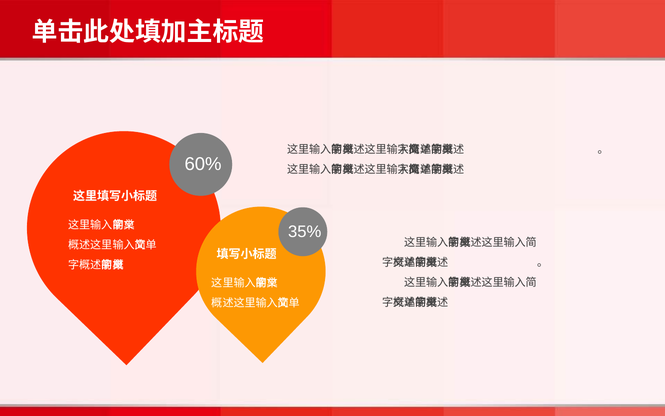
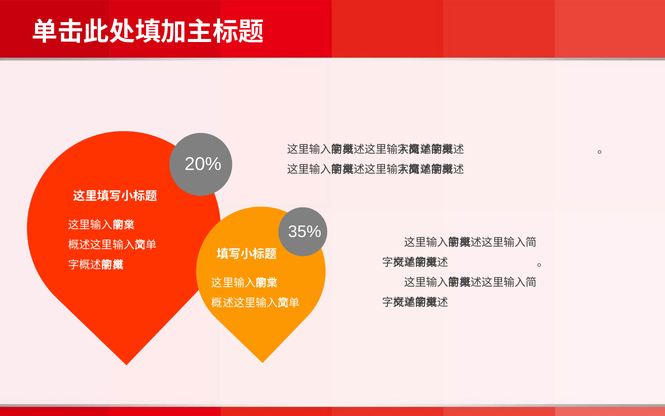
60%: 60% -> 20%
